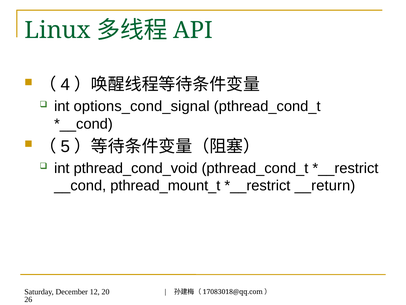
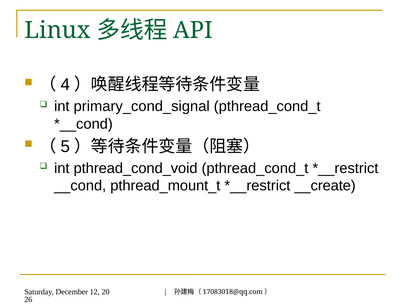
options_cond_signal: options_cond_signal -> primary_cond_signal
__return: __return -> __create
